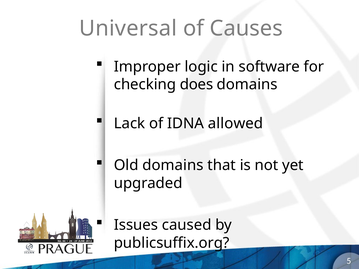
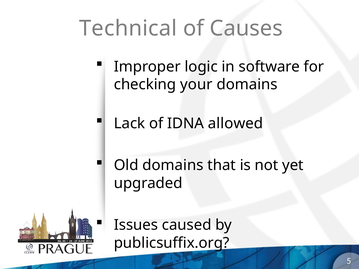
Universal: Universal -> Technical
does: does -> your
